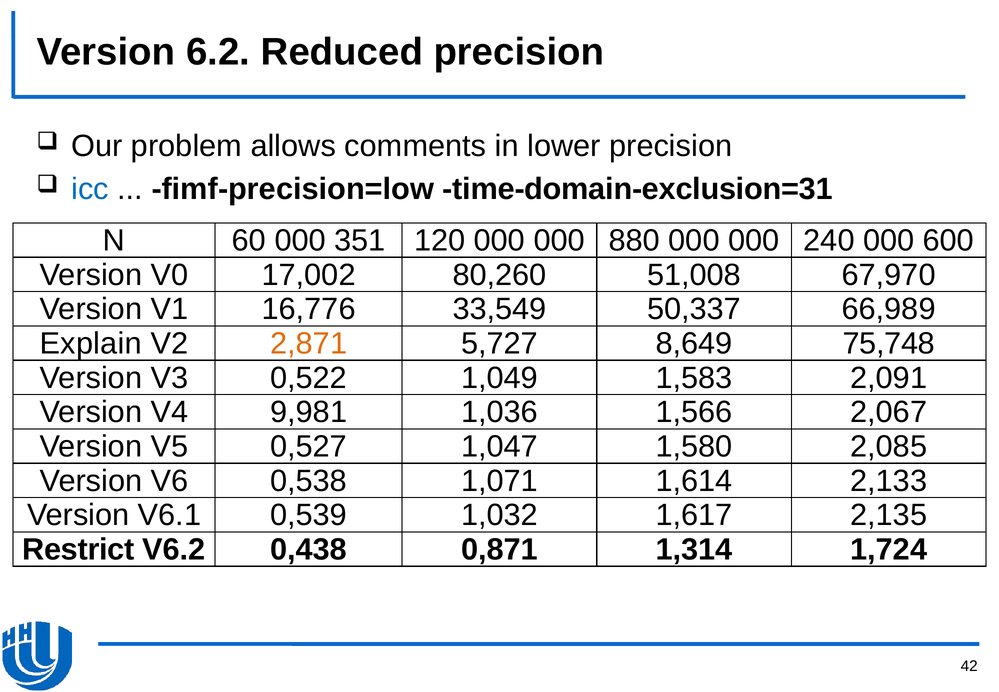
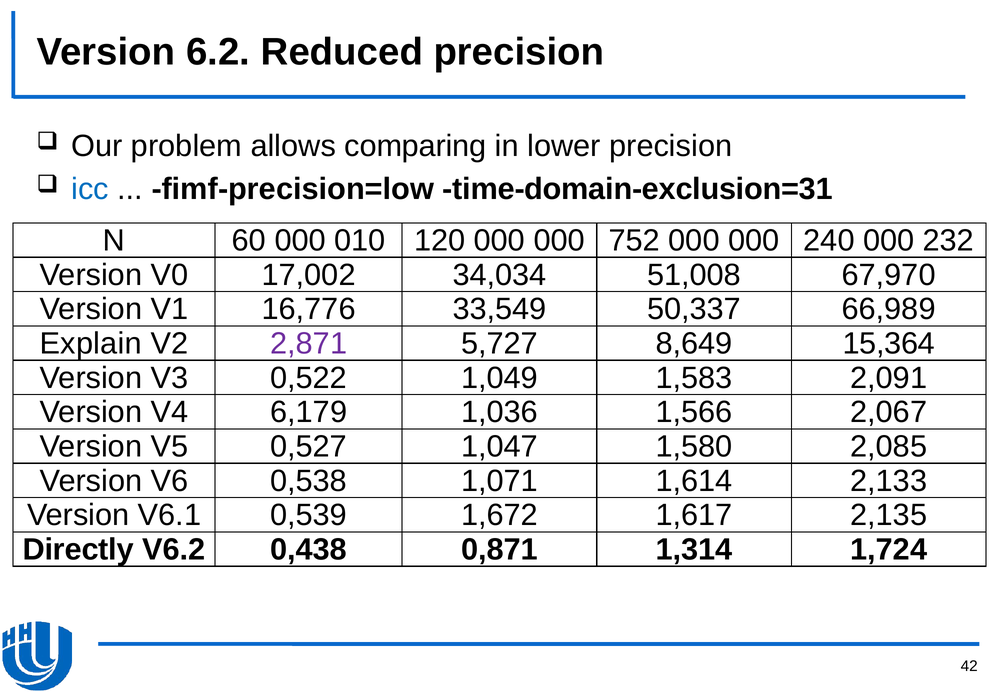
comments: comments -> comparing
351: 351 -> 010
880: 880 -> 752
600: 600 -> 232
80,260: 80,260 -> 34,034
2,871 colour: orange -> purple
75,748: 75,748 -> 15,364
9,981: 9,981 -> 6,179
1,032: 1,032 -> 1,672
Restrict: Restrict -> Directly
